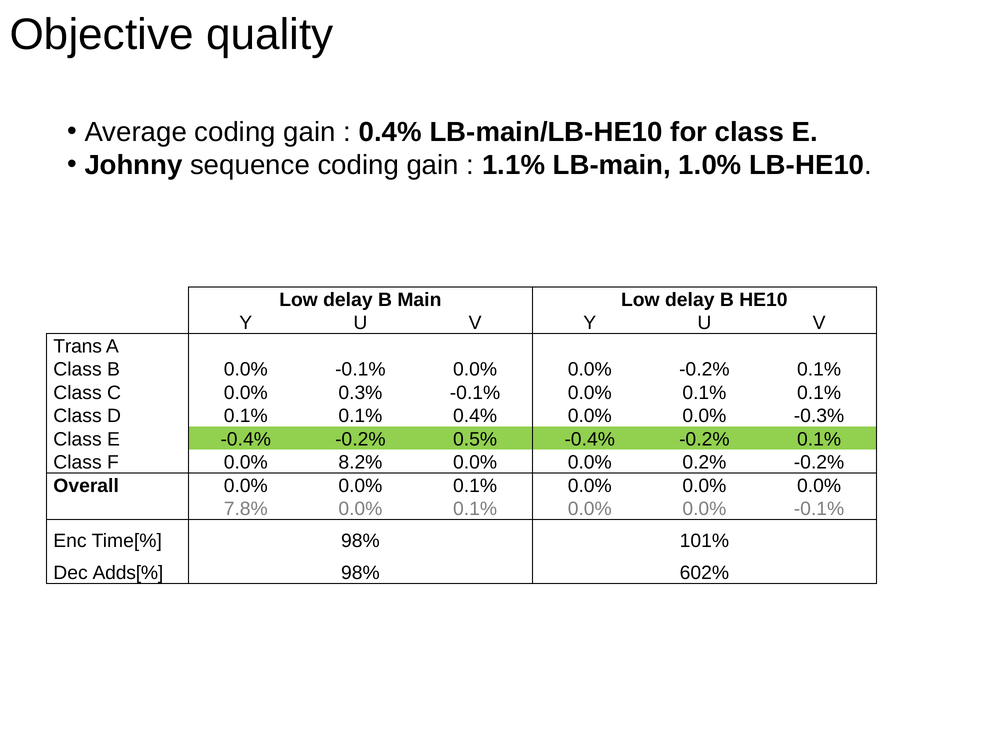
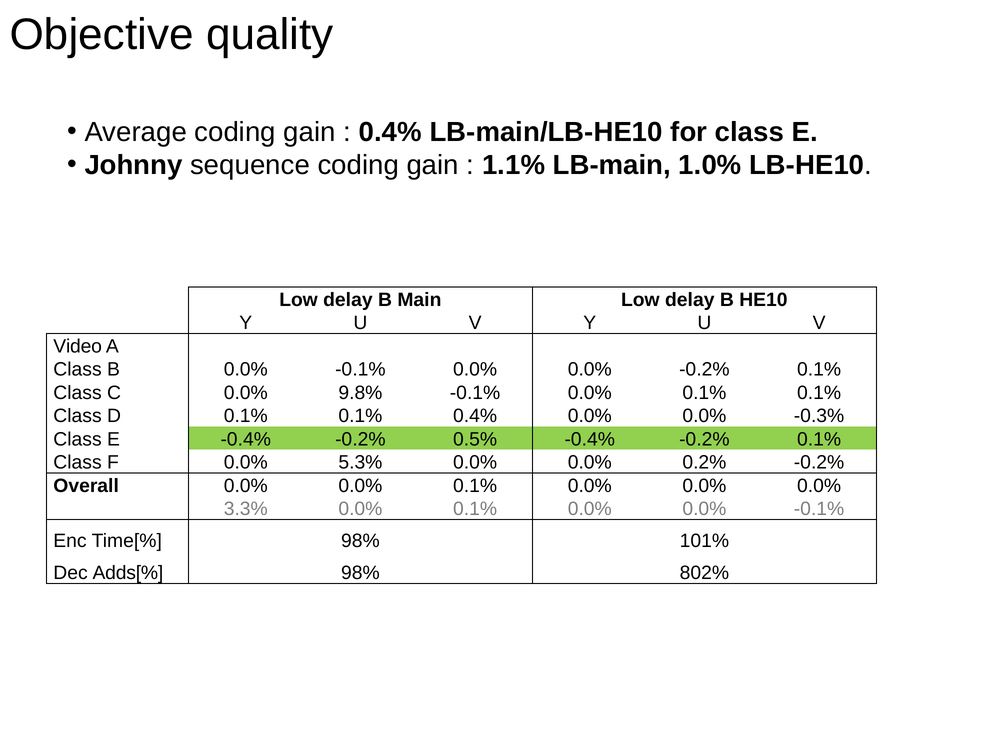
Trans: Trans -> Video
0.3%: 0.3% -> 9.8%
8.2%: 8.2% -> 5.3%
7.8%: 7.8% -> 3.3%
602%: 602% -> 802%
